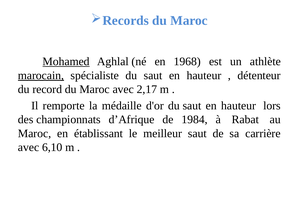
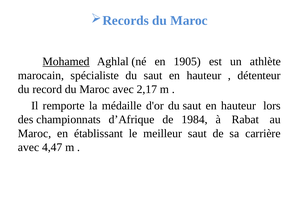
1968: 1968 -> 1905
marocain underline: present -> none
6,10: 6,10 -> 4,47
